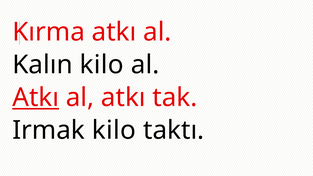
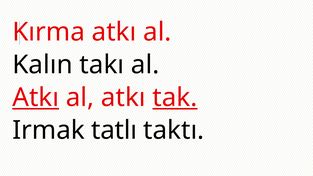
Kalın kilo: kilo -> takı
tak underline: none -> present
Irmak kilo: kilo -> tatlı
